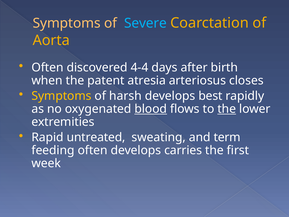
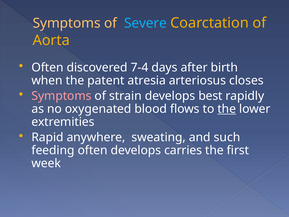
4-4: 4-4 -> 7-4
Symptoms at (61, 96) colour: yellow -> pink
harsh: harsh -> strain
blood underline: present -> none
untreated: untreated -> anywhere
term: term -> such
